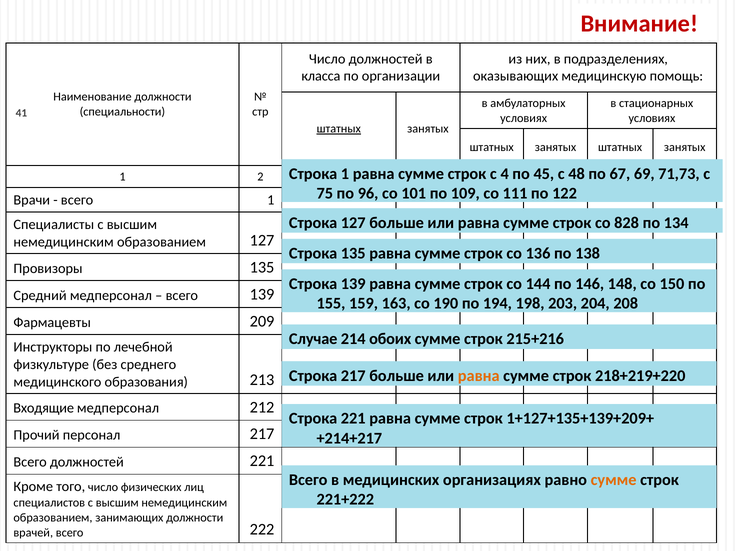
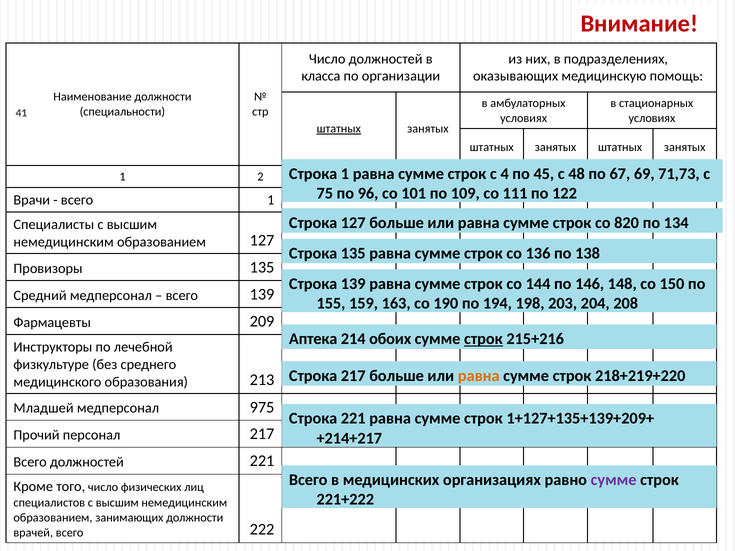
828: 828 -> 820
Случае: Случае -> Аптека
строк at (483, 339) underline: none -> present
Входящие: Входящие -> Младшей
212: 212 -> 975
сумме at (614, 480) colour: orange -> purple
